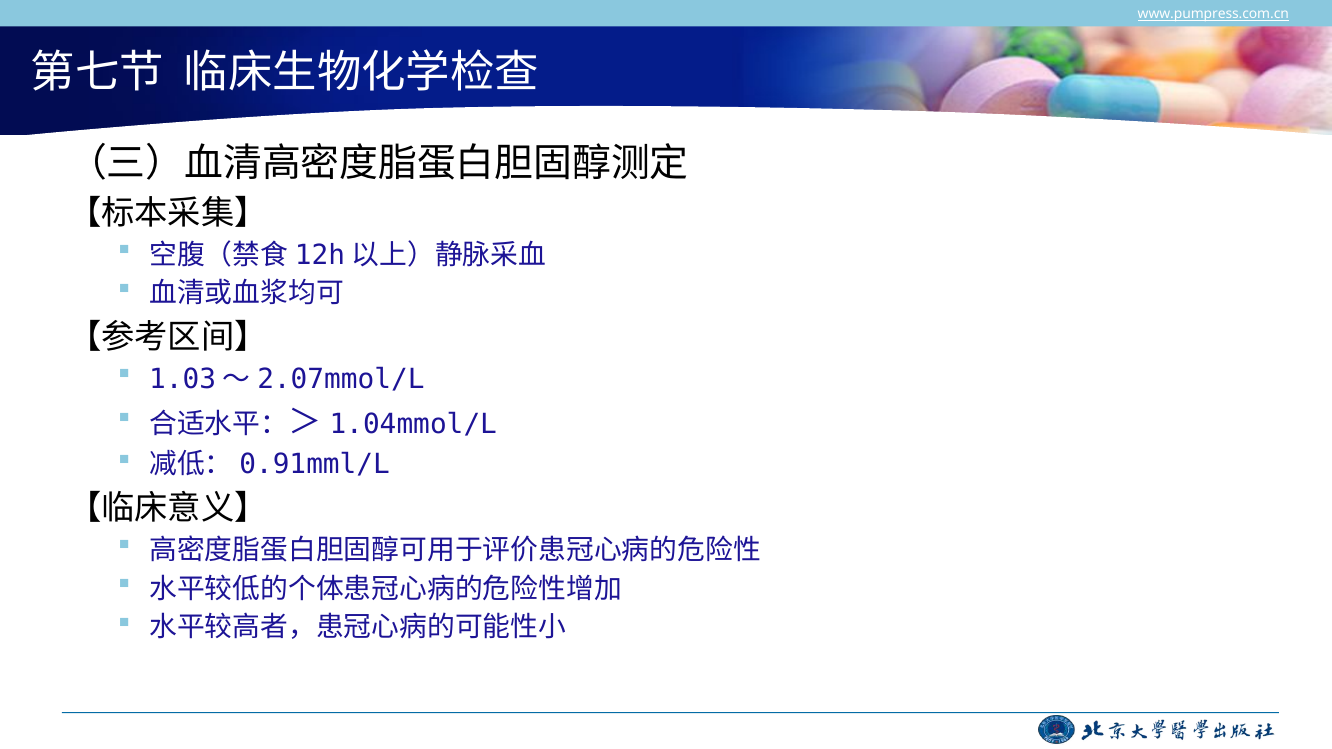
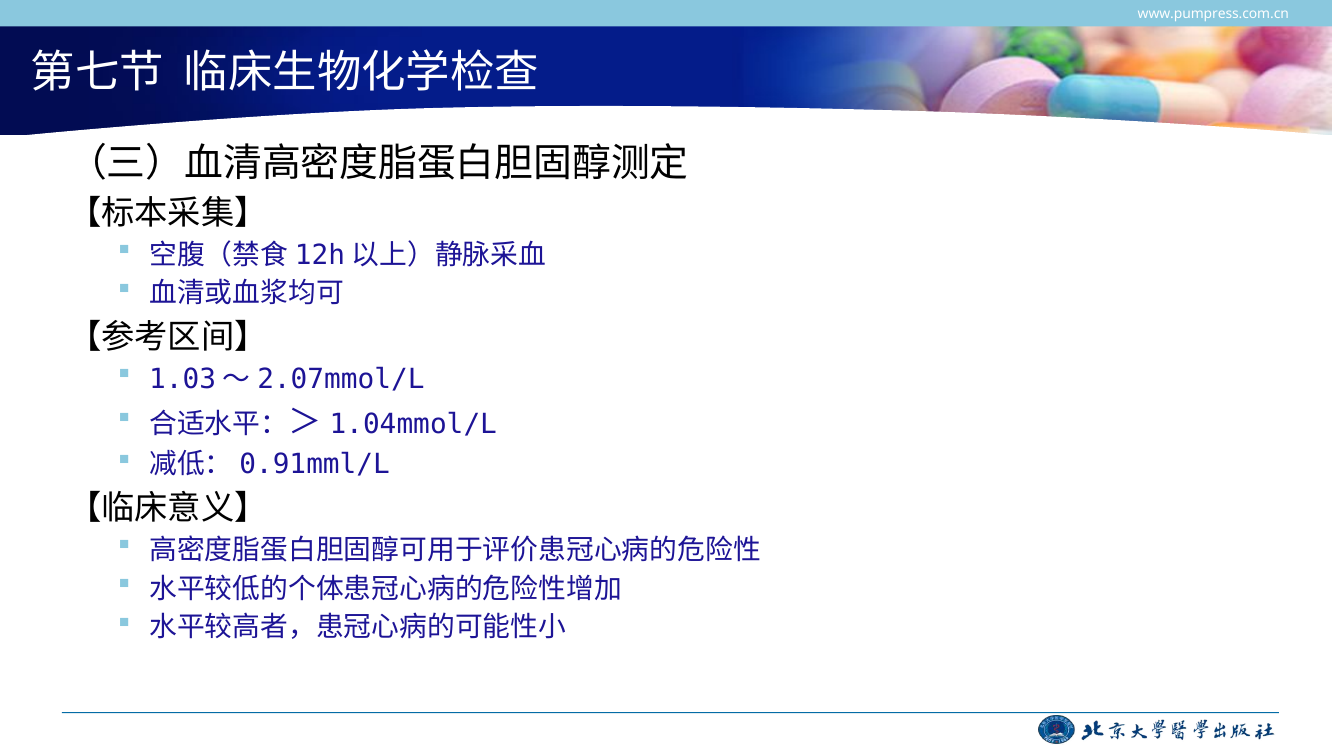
www.pumpress.com.cn underline: present -> none
